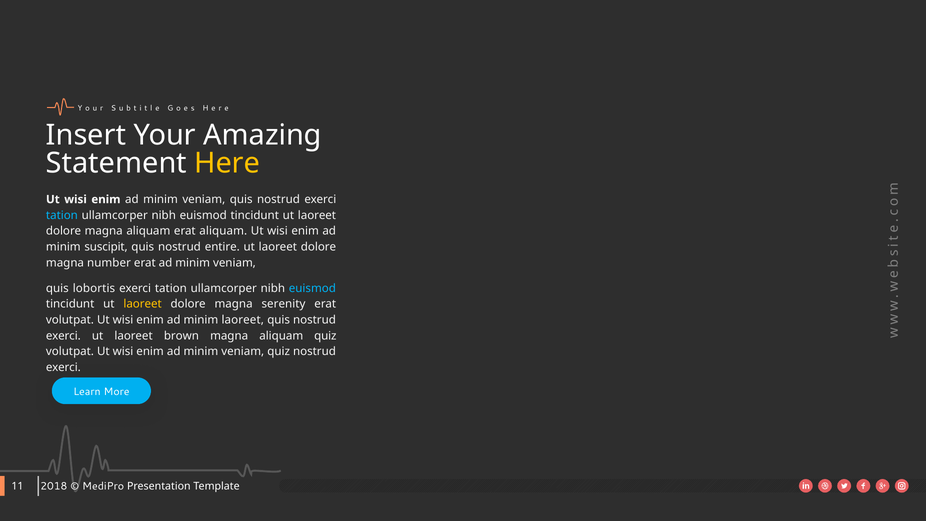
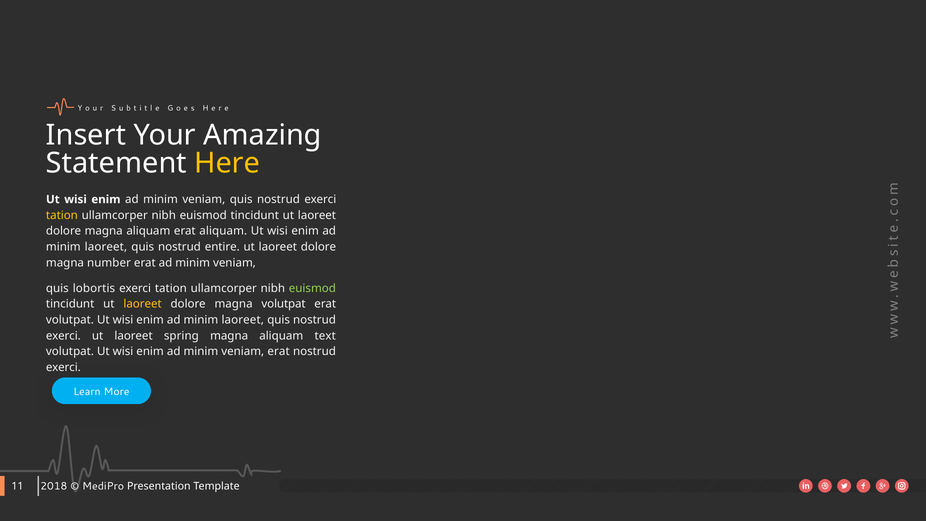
tation at (62, 215) colour: light blue -> yellow
suscipit at (106, 247): suscipit -> laoreet
euismod at (312, 288) colour: light blue -> light green
magna serenity: serenity -> volutpat
brown: brown -> spring
aliquam quiz: quiz -> text
veniam quiz: quiz -> erat
